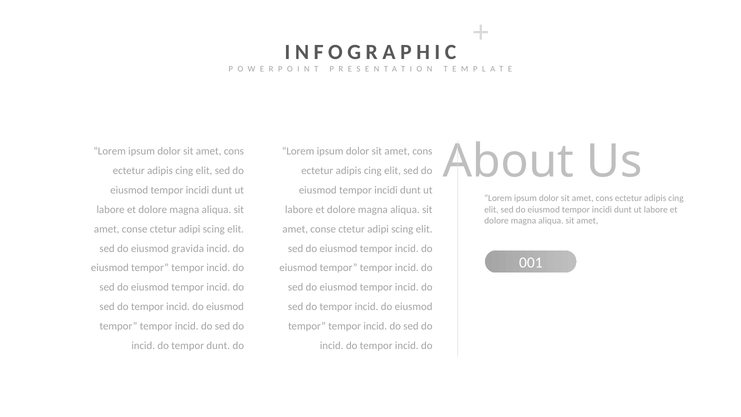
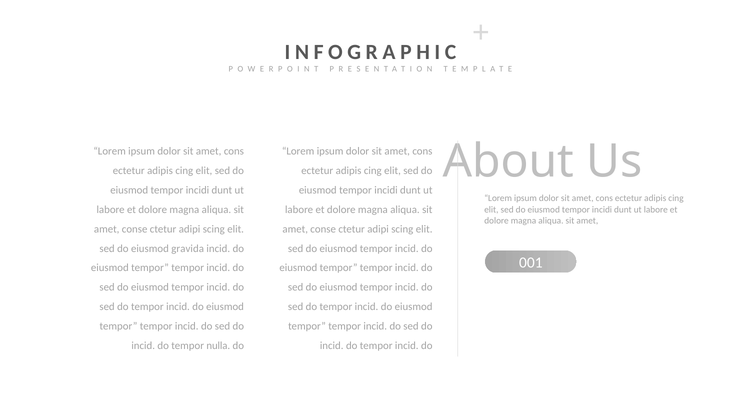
tempor dunt: dunt -> nulla
